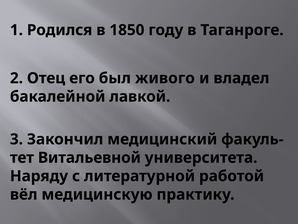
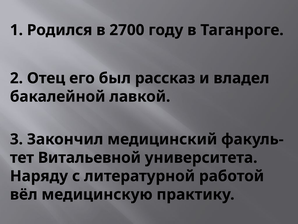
1850: 1850 -> 2700
живого: живого -> рассказ
